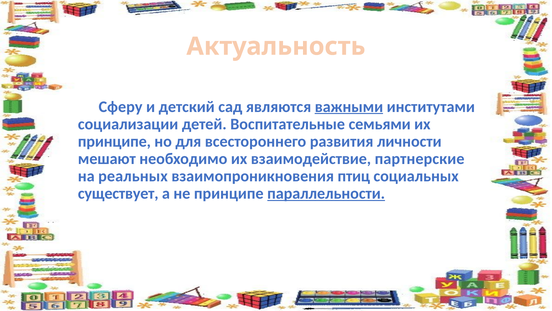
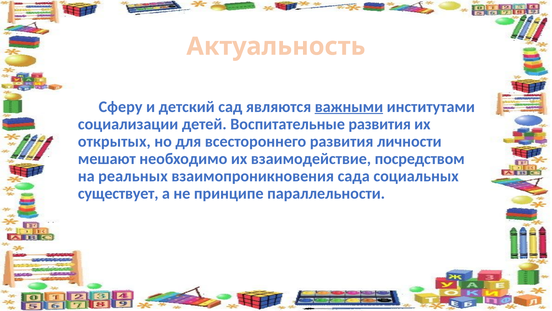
Воспитательные семьями: семьями -> развития
принципе at (114, 141): принципе -> открытых
партнерские: партнерские -> посредством
птиц: птиц -> сада
параллельности underline: present -> none
